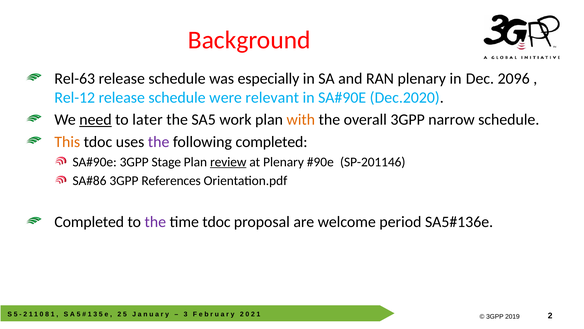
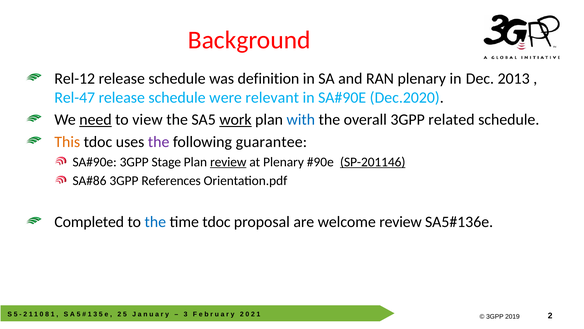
Rel-63: Rel-63 -> Rel-12
especially: especially -> definition
2096: 2096 -> 2013
Rel-12: Rel-12 -> Rel-47
later: later -> view
work underline: none -> present
with colour: orange -> blue
narrow: narrow -> related
following completed: completed -> guarantee
SP-201146 underline: none -> present
the at (155, 222) colour: purple -> blue
welcome period: period -> review
